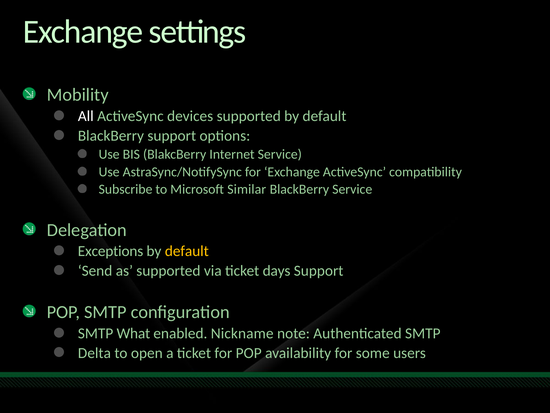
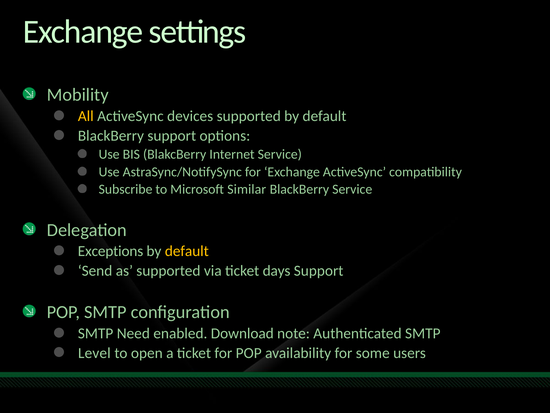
All colour: white -> yellow
What: What -> Need
Nickname: Nickname -> Download
Delta: Delta -> Level
